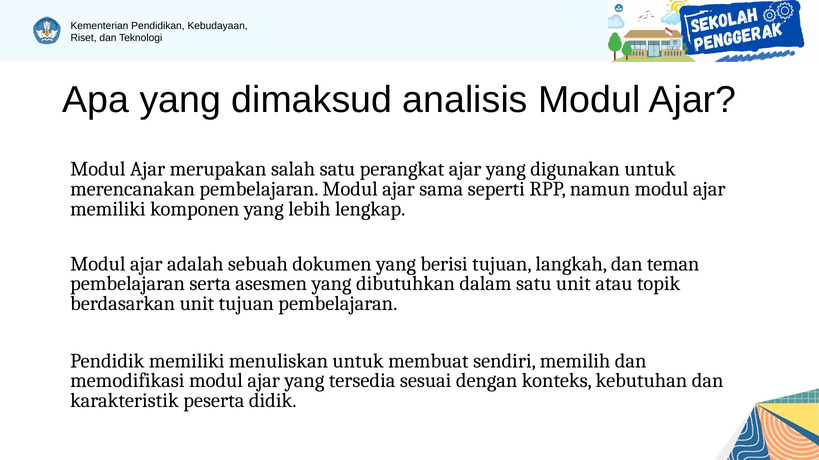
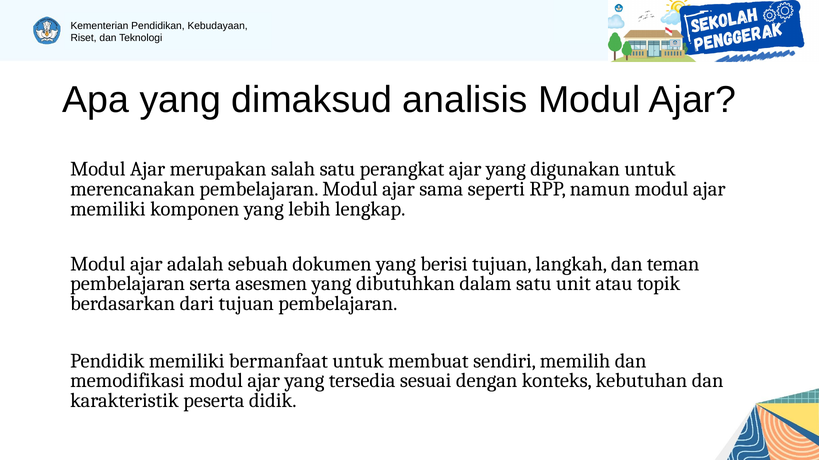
berdasarkan unit: unit -> dari
menuliskan: menuliskan -> bermanfaat
